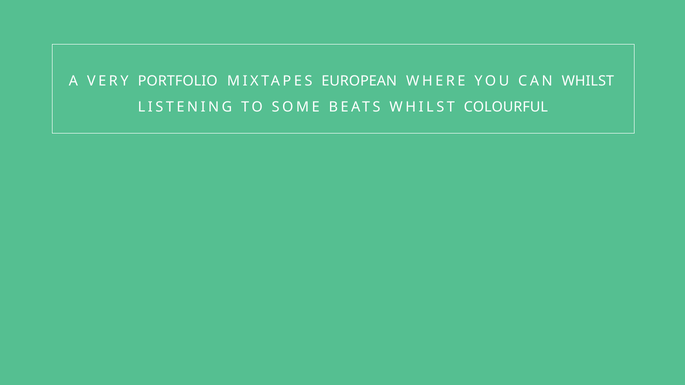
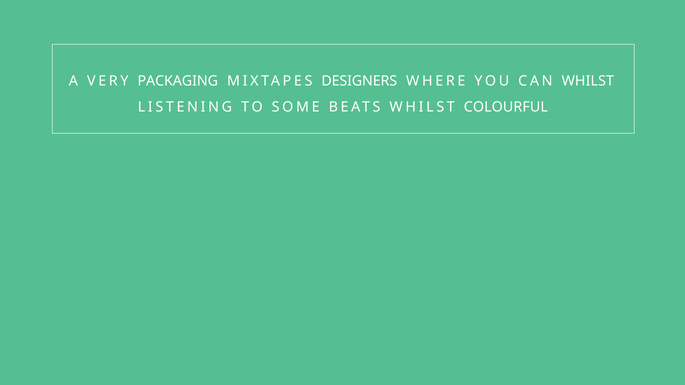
PORTFOLIO: PORTFOLIO -> PACKAGING
EUROPEAN: EUROPEAN -> DESIGNERS
